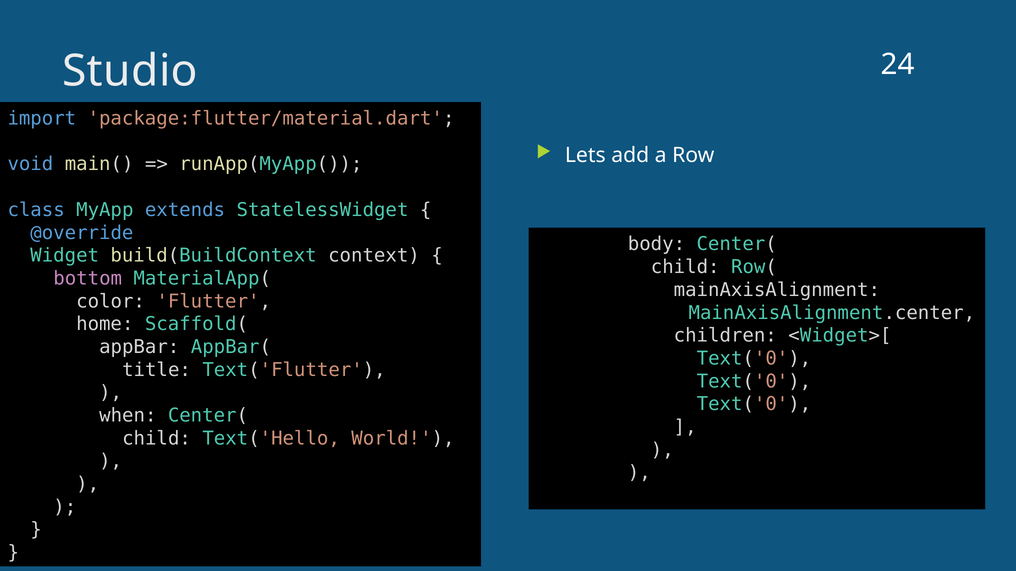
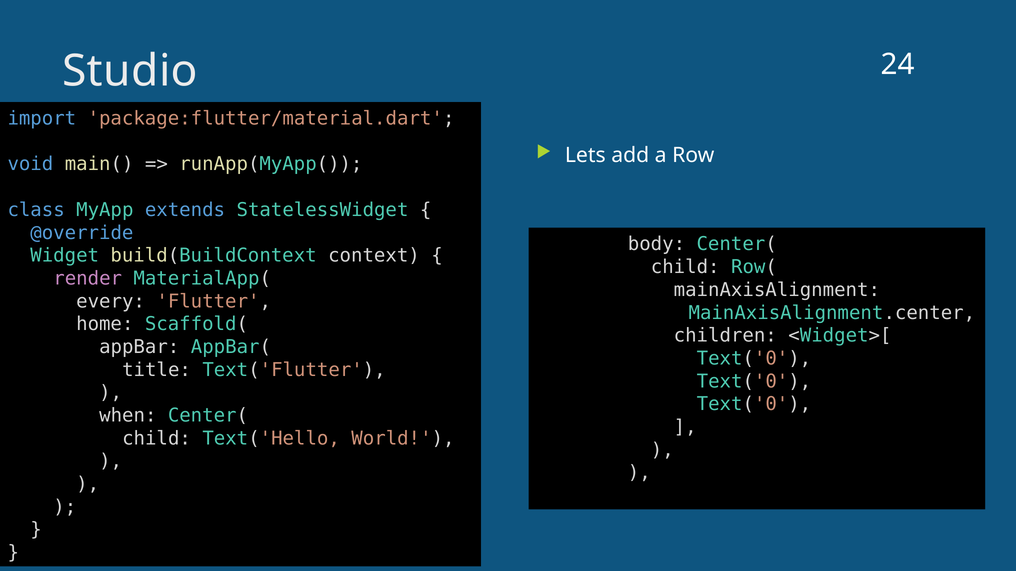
bottom: bottom -> render
color: color -> every
